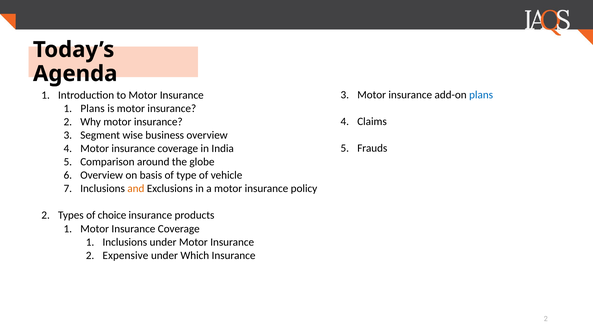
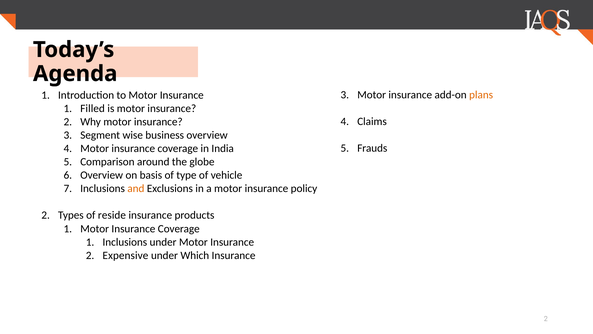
plans at (481, 95) colour: blue -> orange
Plans at (93, 108): Plans -> Filled
choice: choice -> reside
